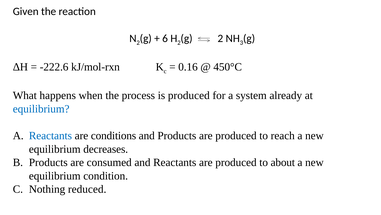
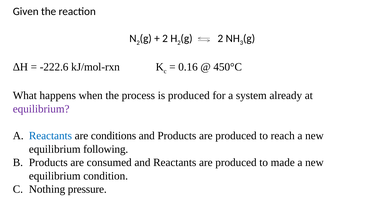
6 at (165, 38): 6 -> 2
equilibrium at (41, 109) colour: blue -> purple
decreases: decreases -> following
about: about -> made
reduced: reduced -> pressure
